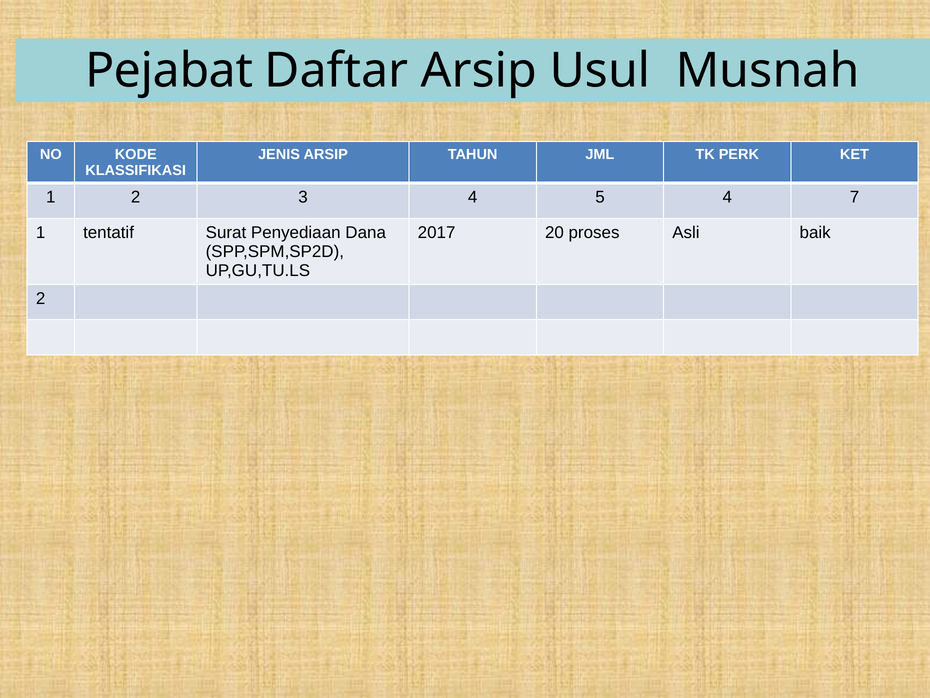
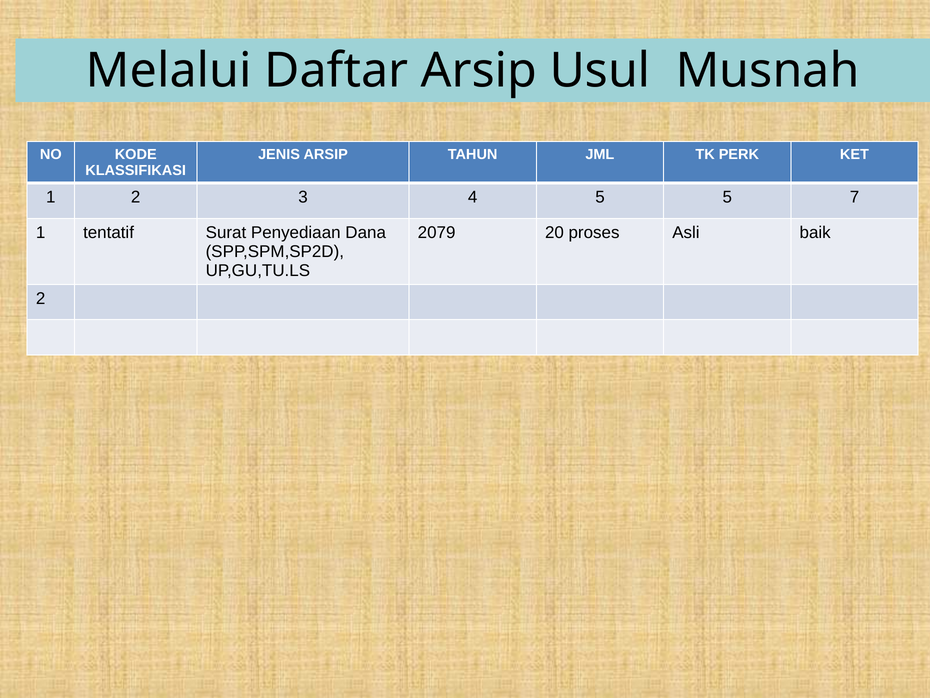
Pejabat: Pejabat -> Melalui
5 4: 4 -> 5
2017: 2017 -> 2079
